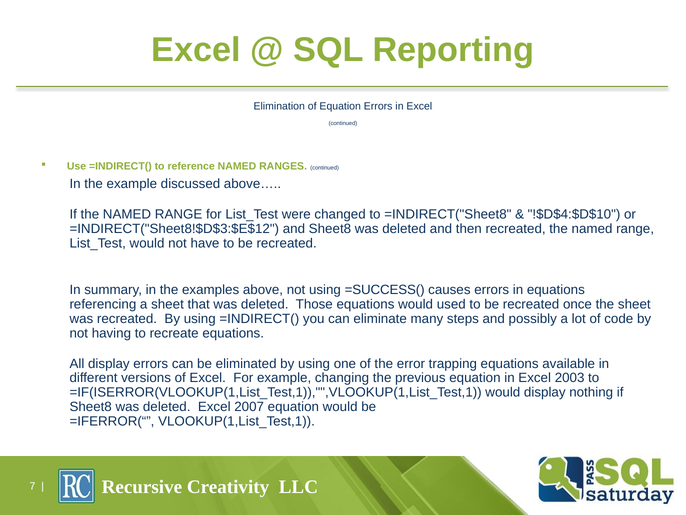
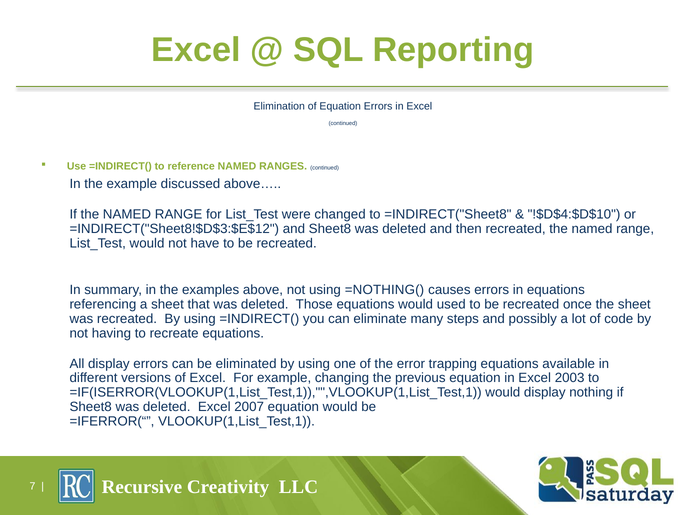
=SUCCESS(: =SUCCESS( -> =NOTHING(
